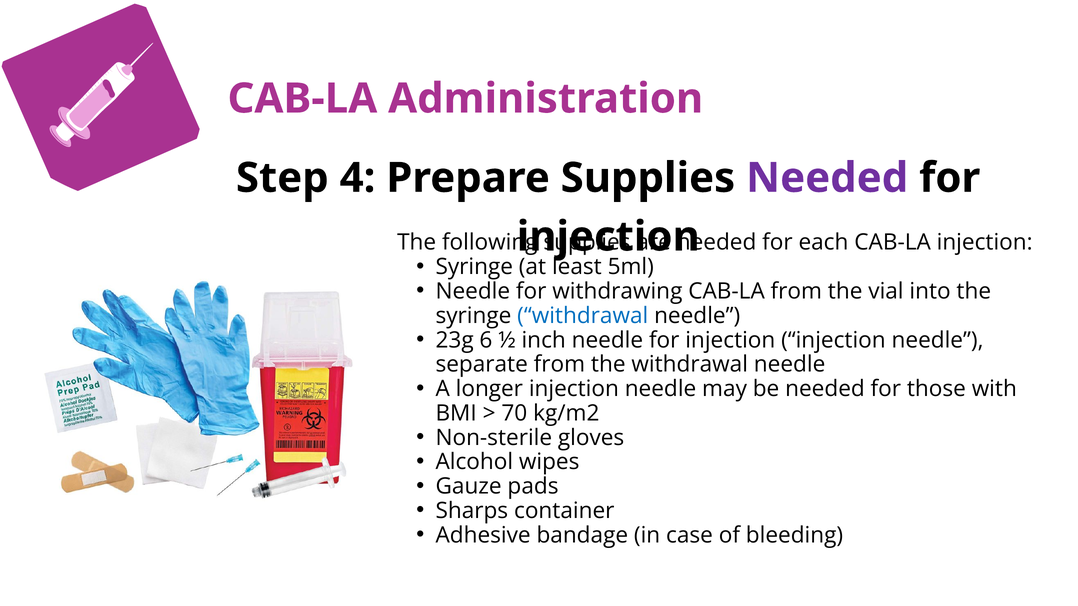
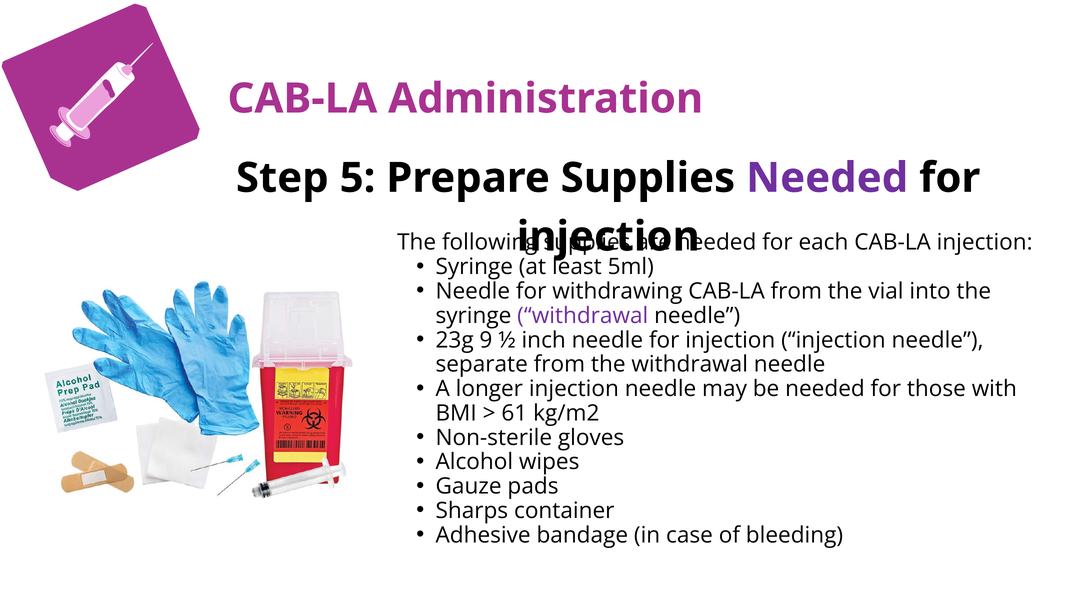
4: 4 -> 5
withdrawal at (583, 316) colour: blue -> purple
6: 6 -> 9
70: 70 -> 61
